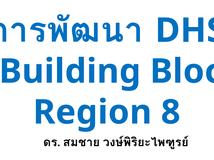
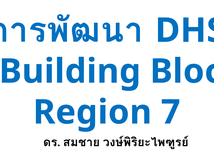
8: 8 -> 7
